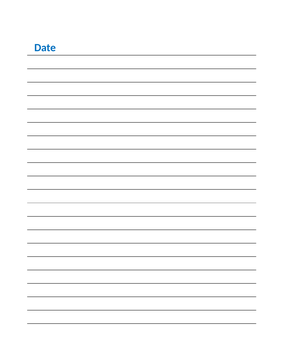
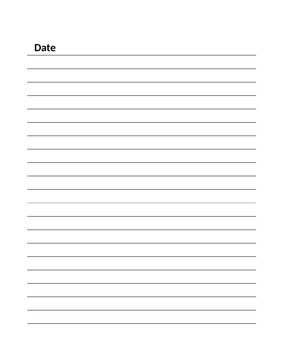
Date colour: blue -> black
